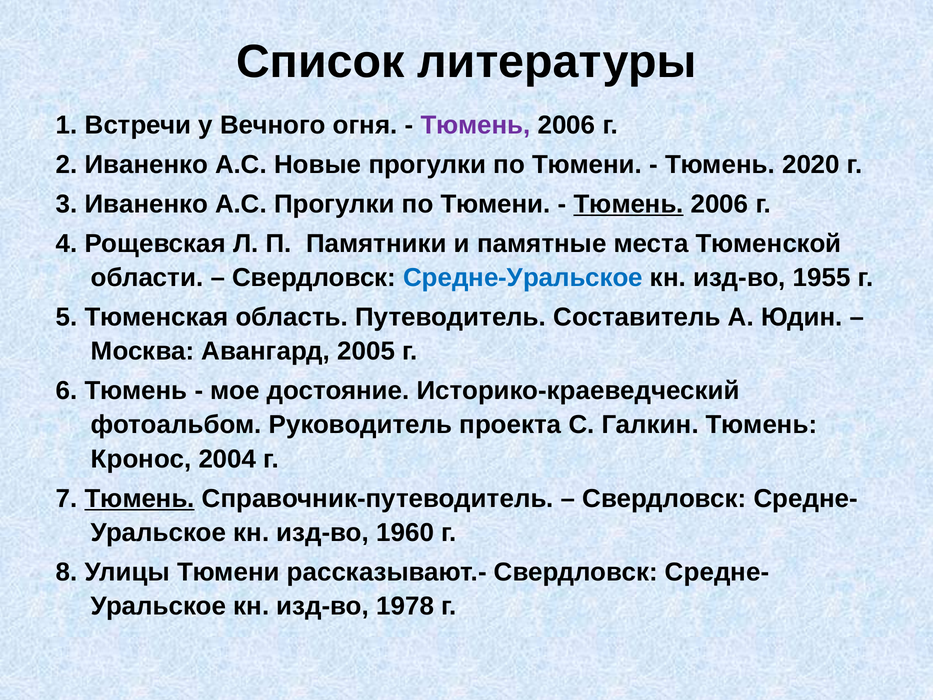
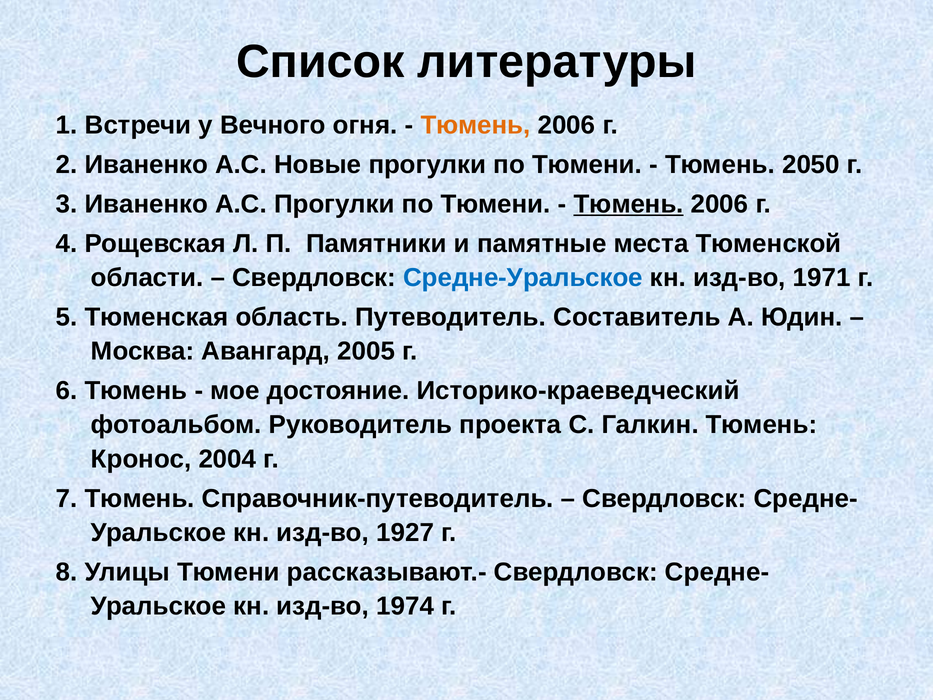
Тюмень at (475, 125) colour: purple -> orange
2020: 2020 -> 2050
1955: 1955 -> 1971
Тюмень at (140, 498) underline: present -> none
1960: 1960 -> 1927
1978: 1978 -> 1974
